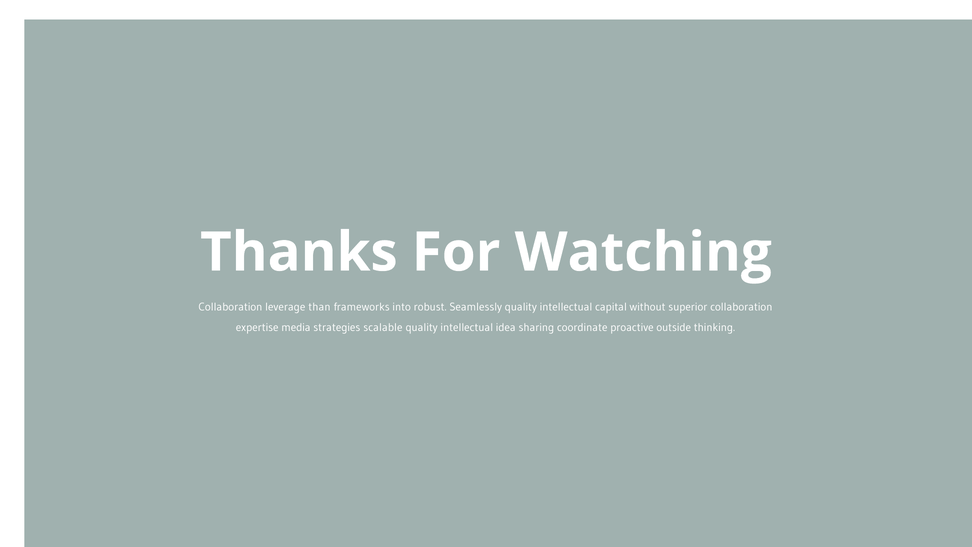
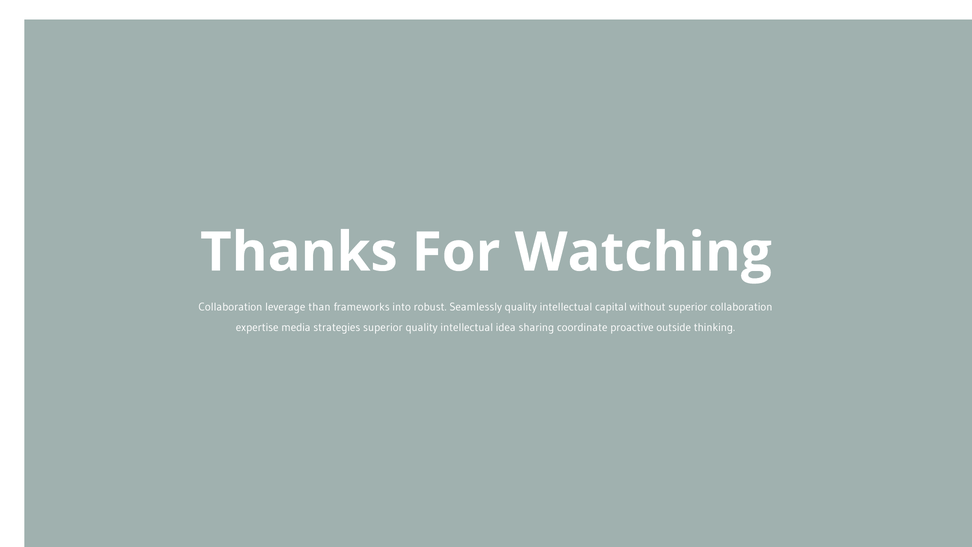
strategies scalable: scalable -> superior
